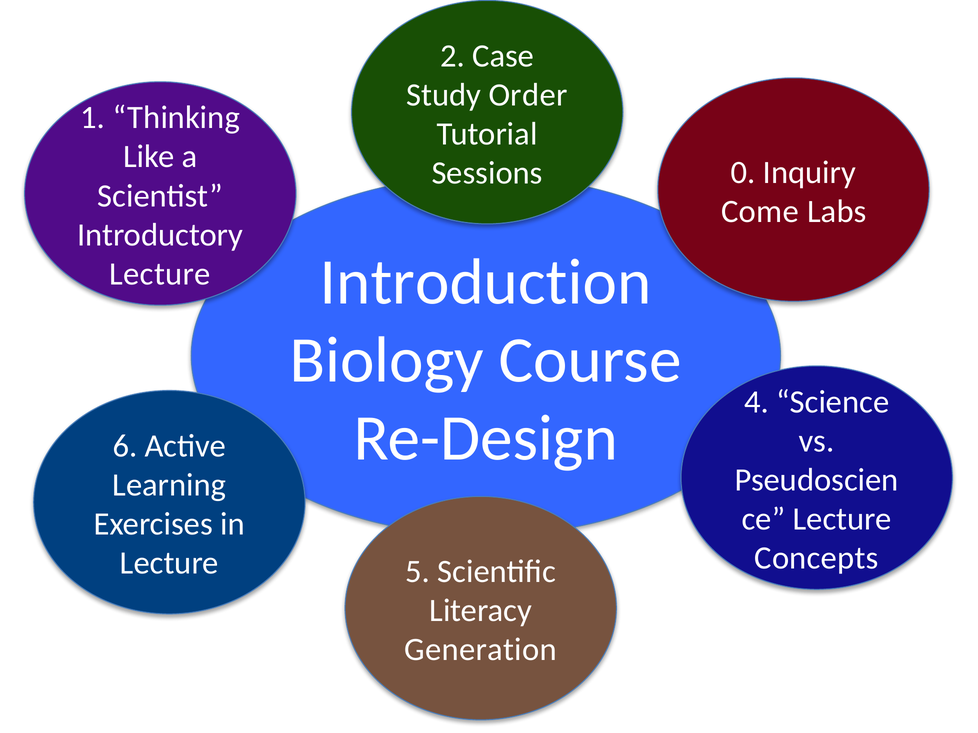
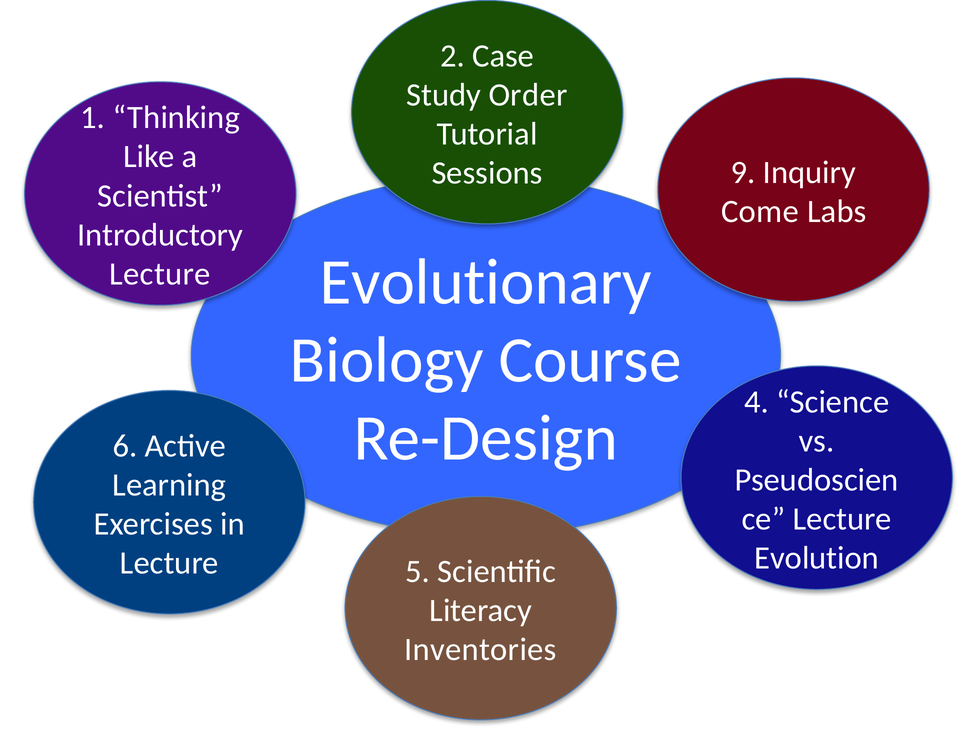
0: 0 -> 9
Introduction: Introduction -> Evolutionary
Concepts: Concepts -> Evolution
Generation: Generation -> Inventories
